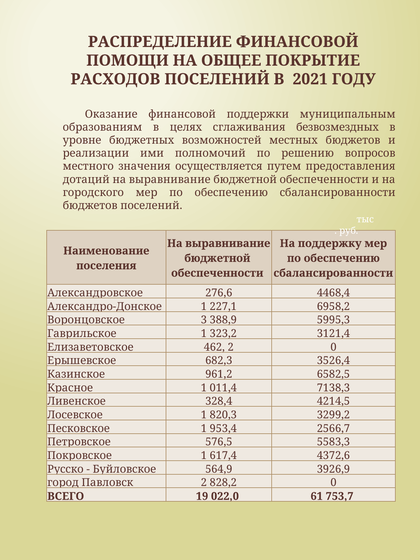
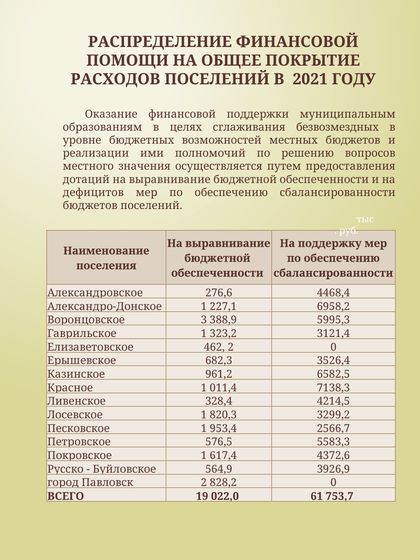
городского: городского -> дефицитов
